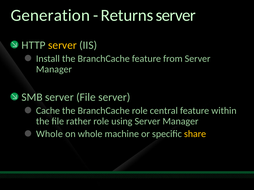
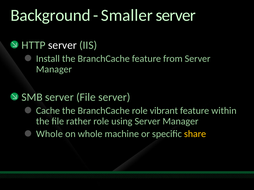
Generation: Generation -> Background
Returns: Returns -> Smaller
server at (62, 45) colour: yellow -> white
central: central -> vibrant
